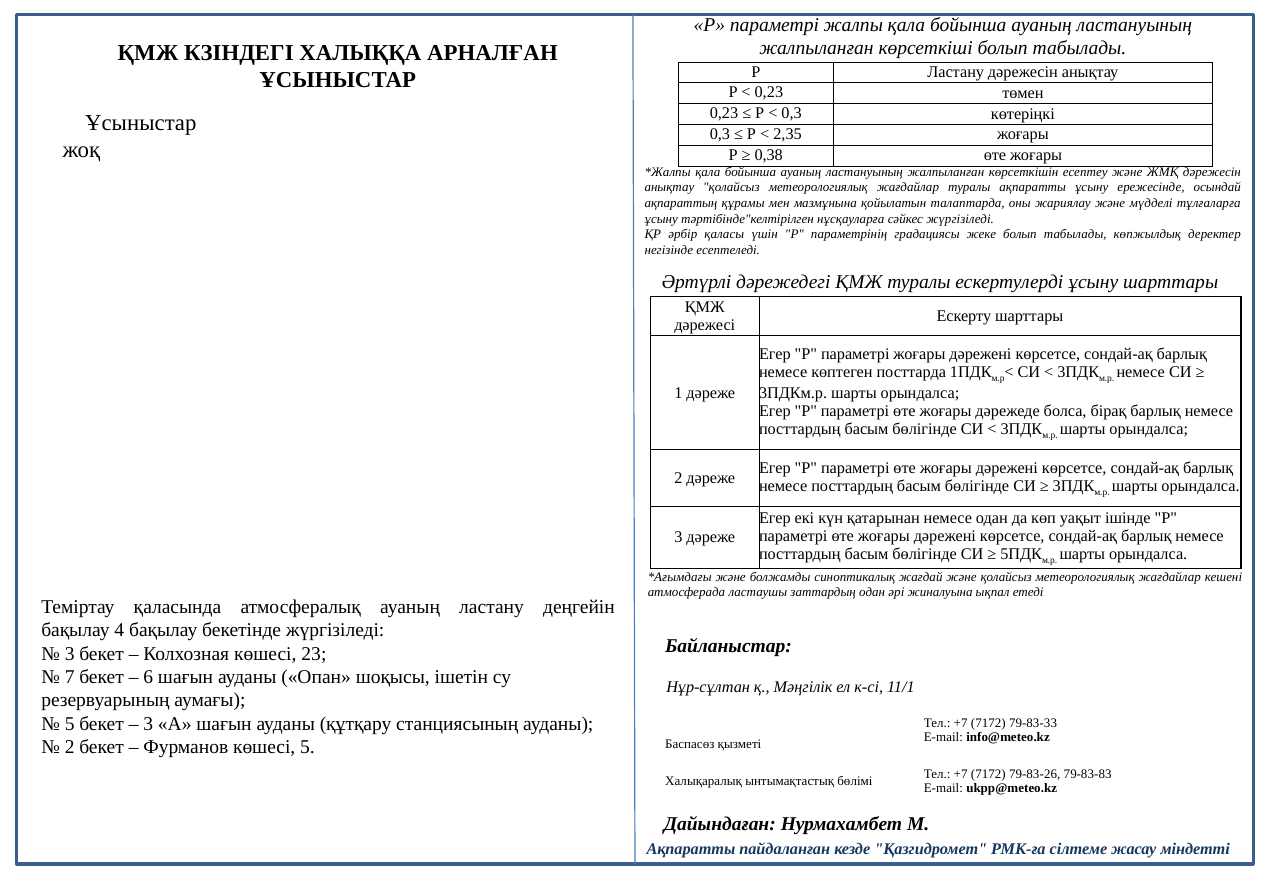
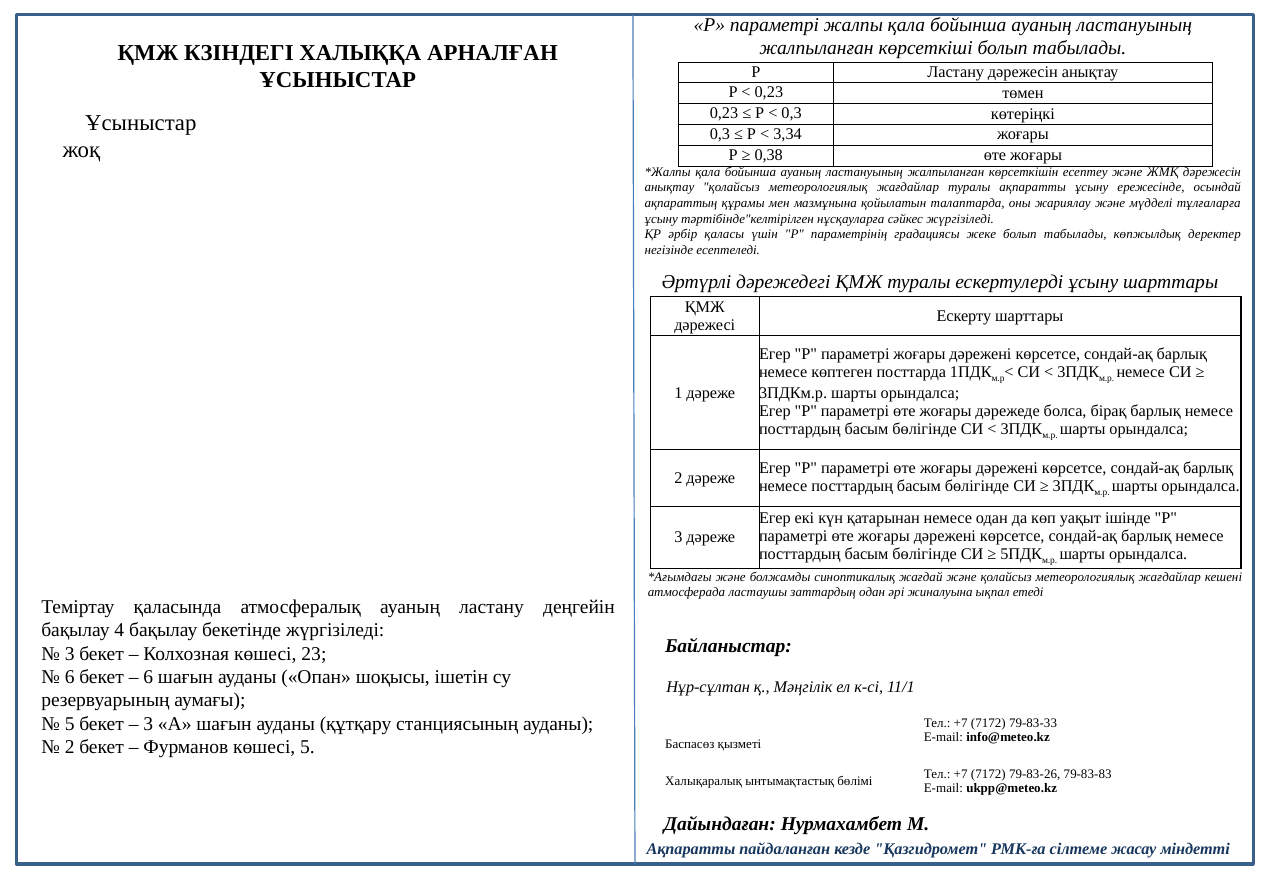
2,35: 2,35 -> 3,34
7 at (70, 677): 7 -> 6
